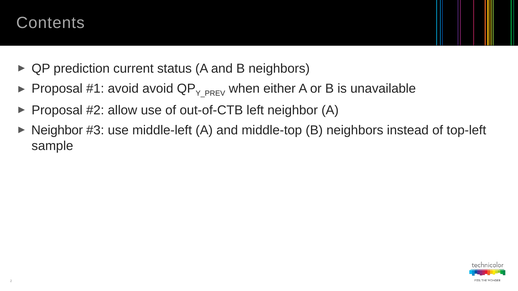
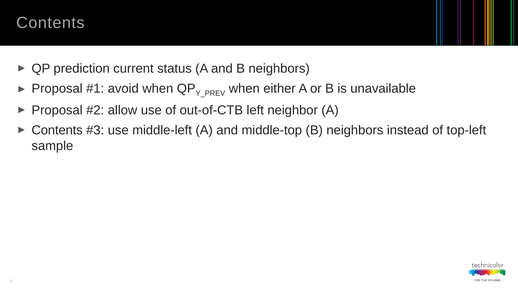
avoid avoid: avoid -> when
Neighbor at (57, 130): Neighbor -> Contents
